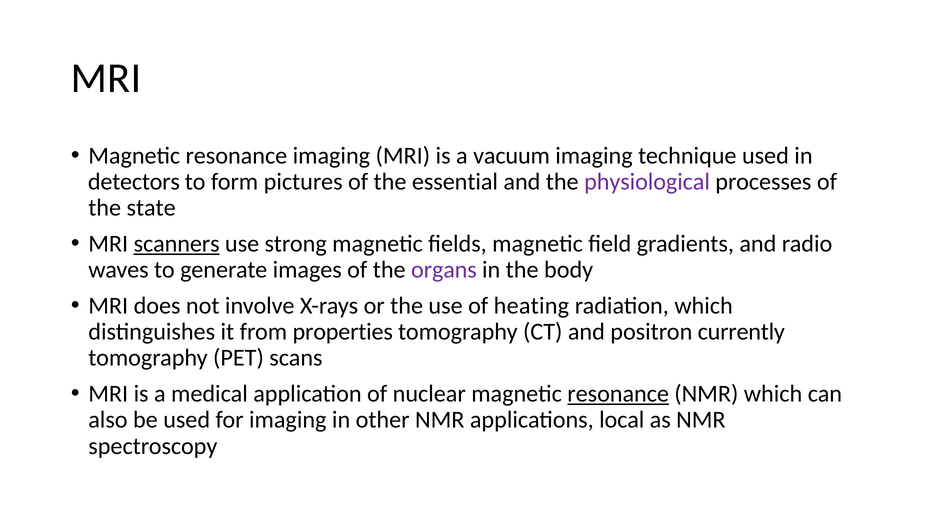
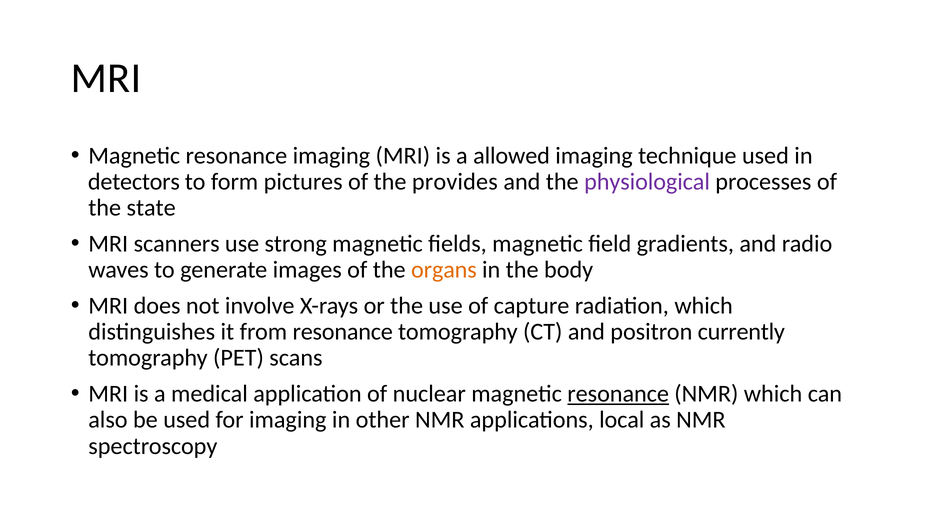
vacuum: vacuum -> allowed
essential: essential -> provides
scanners underline: present -> none
organs colour: purple -> orange
heating: heating -> capture
from properties: properties -> resonance
